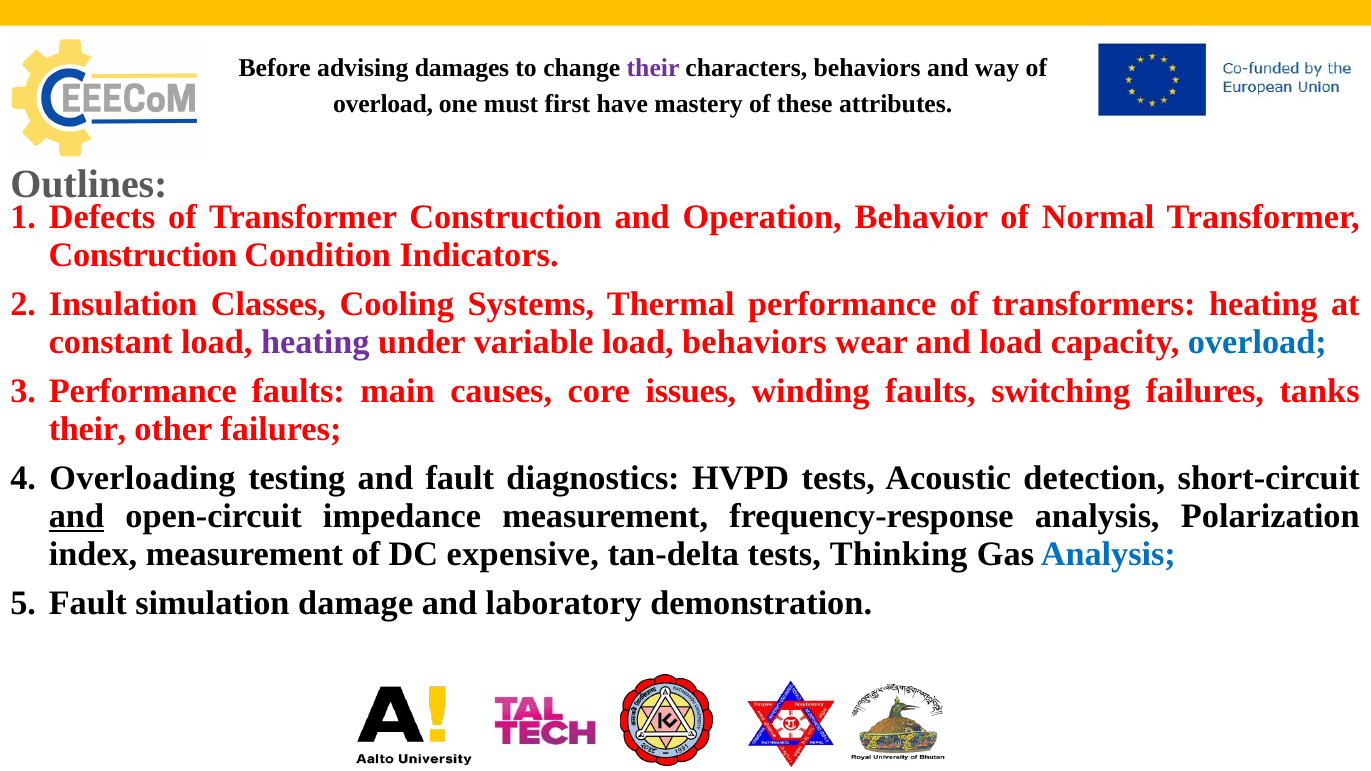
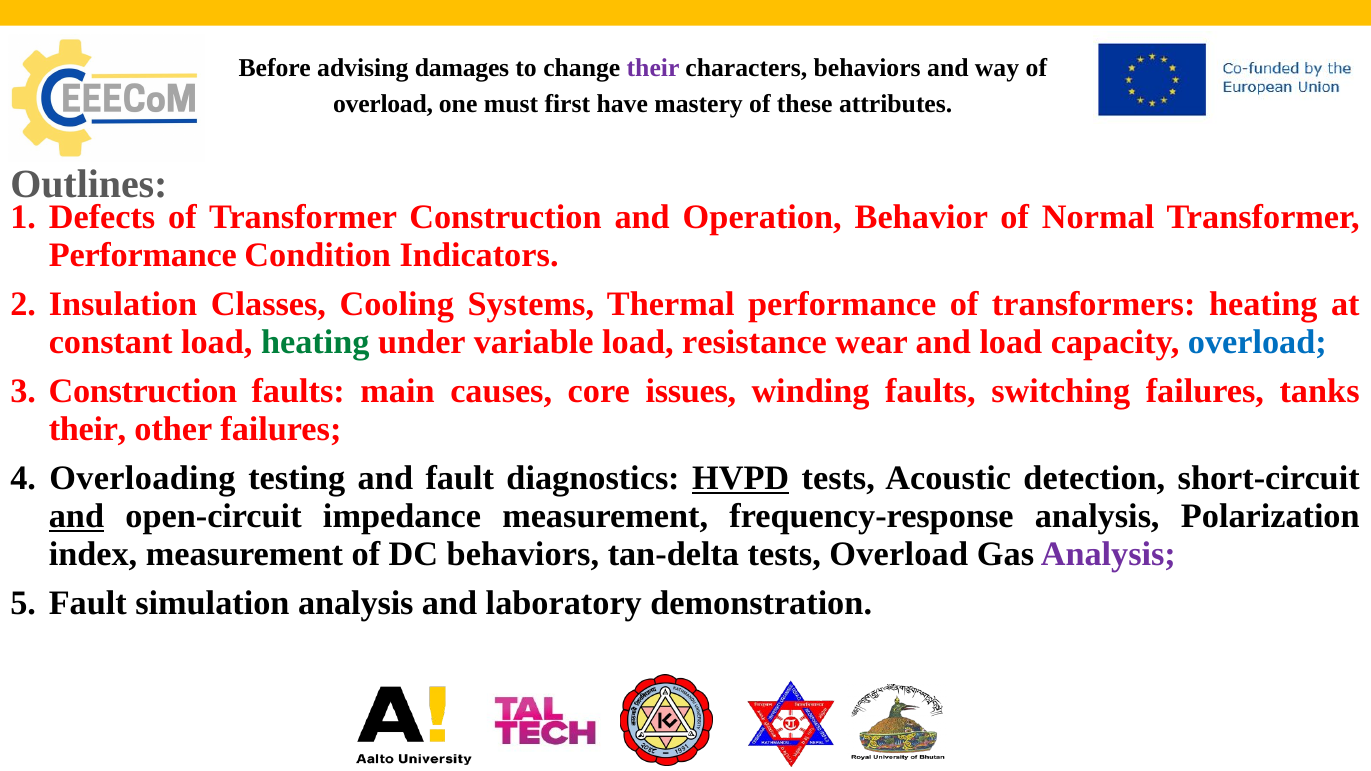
Construction at (143, 255): Construction -> Performance
heating at (315, 342) colour: purple -> green
load behaviors: behaviors -> resistance
Performance at (143, 392): Performance -> Construction
HVPD underline: none -> present
DC expensive: expensive -> behaviors
tests Thinking: Thinking -> Overload
Analysis at (1108, 554) colour: blue -> purple
simulation damage: damage -> analysis
